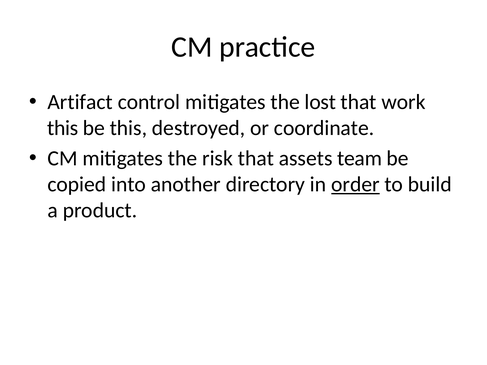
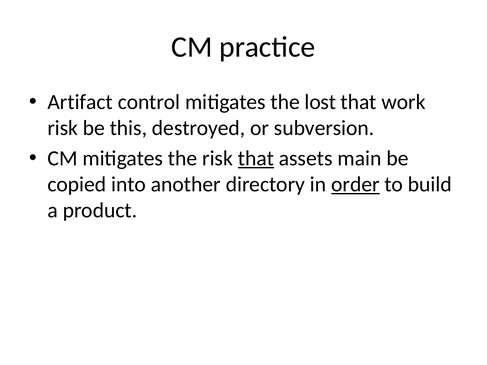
this at (63, 128): this -> risk
coordinate: coordinate -> subversion
that at (256, 158) underline: none -> present
team: team -> main
